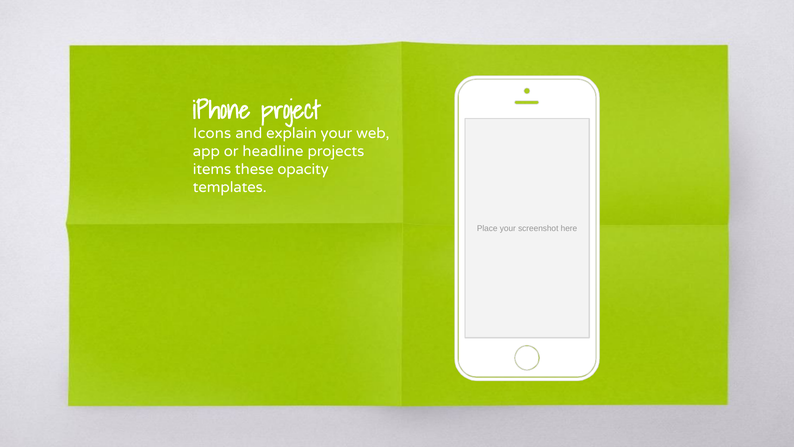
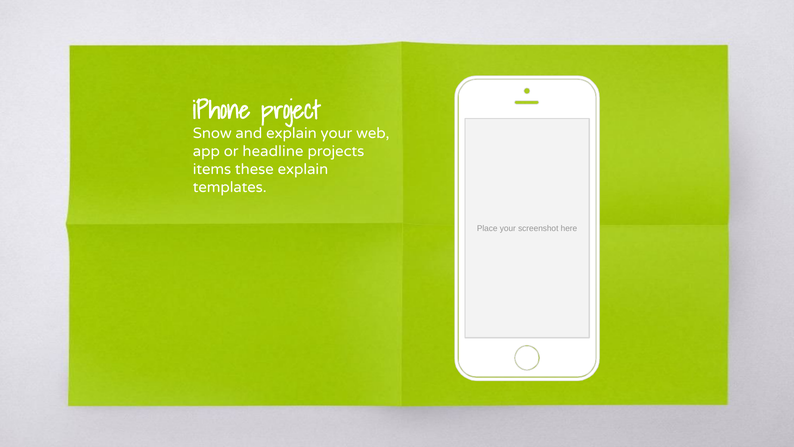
Icons: Icons -> Snow
these opacity: opacity -> explain
